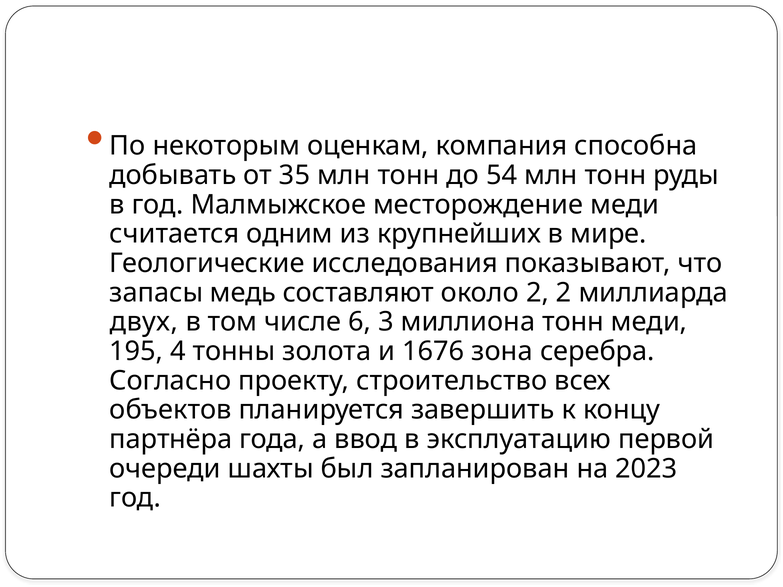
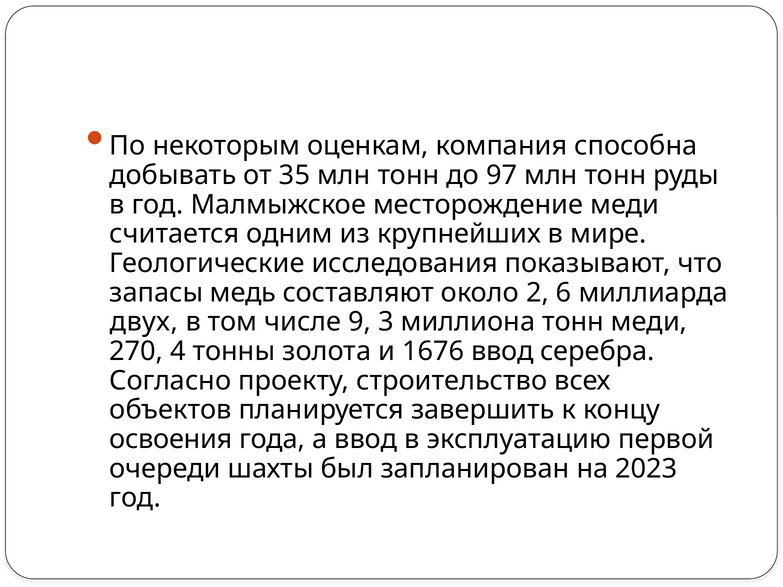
54: 54 -> 97
2 2: 2 -> 6
6: 6 -> 9
195: 195 -> 270
1676 зона: зона -> ввод
партнёра: партнёра -> освоения
